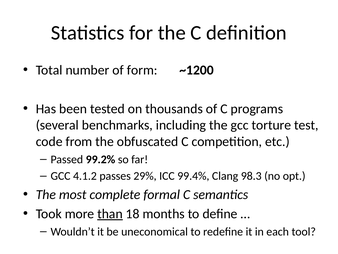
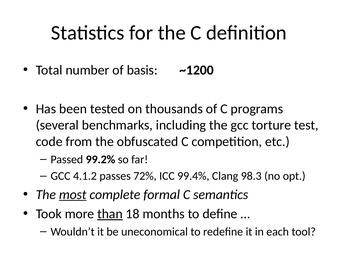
form: form -> basis
29%: 29% -> 72%
most underline: none -> present
